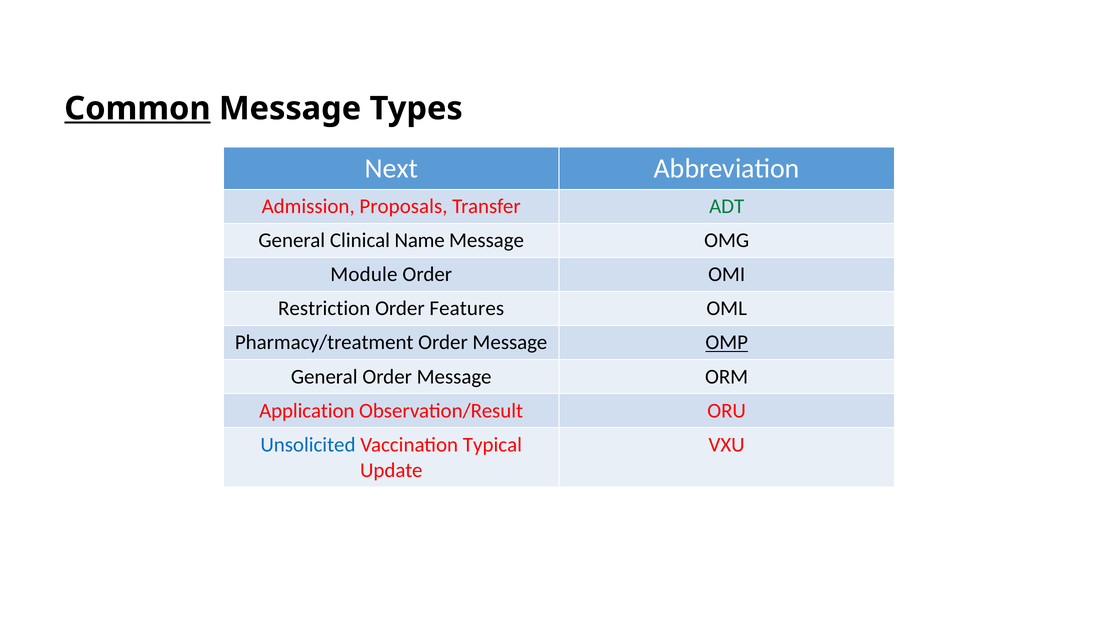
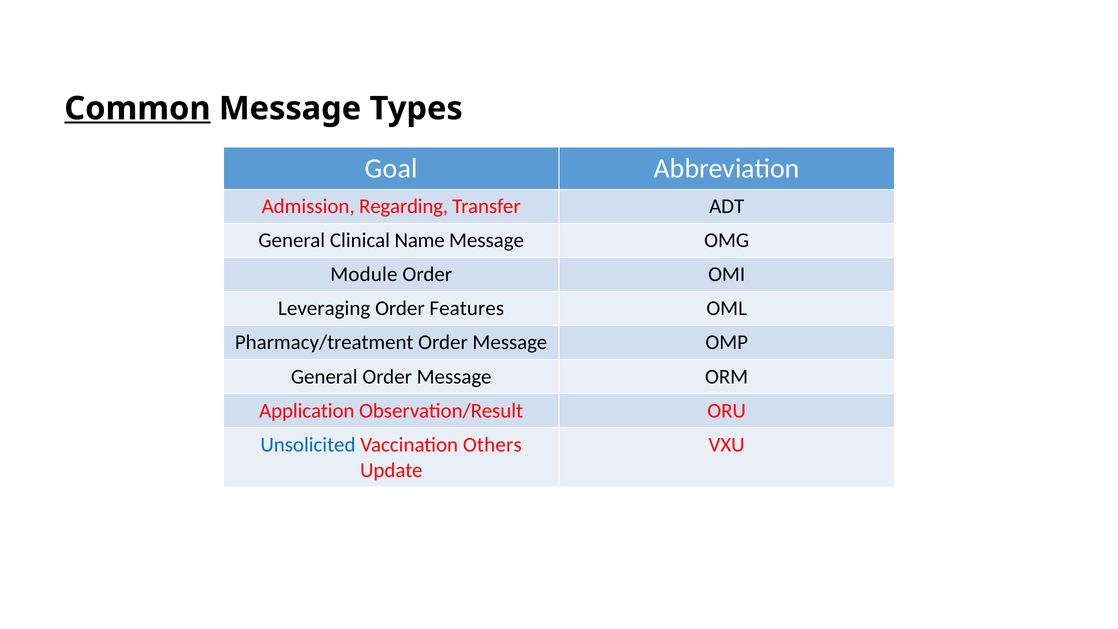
Next: Next -> Goal
Proposals: Proposals -> Regarding
ADT colour: green -> black
Restriction: Restriction -> Leveraging
OMP underline: present -> none
Typical: Typical -> Others
